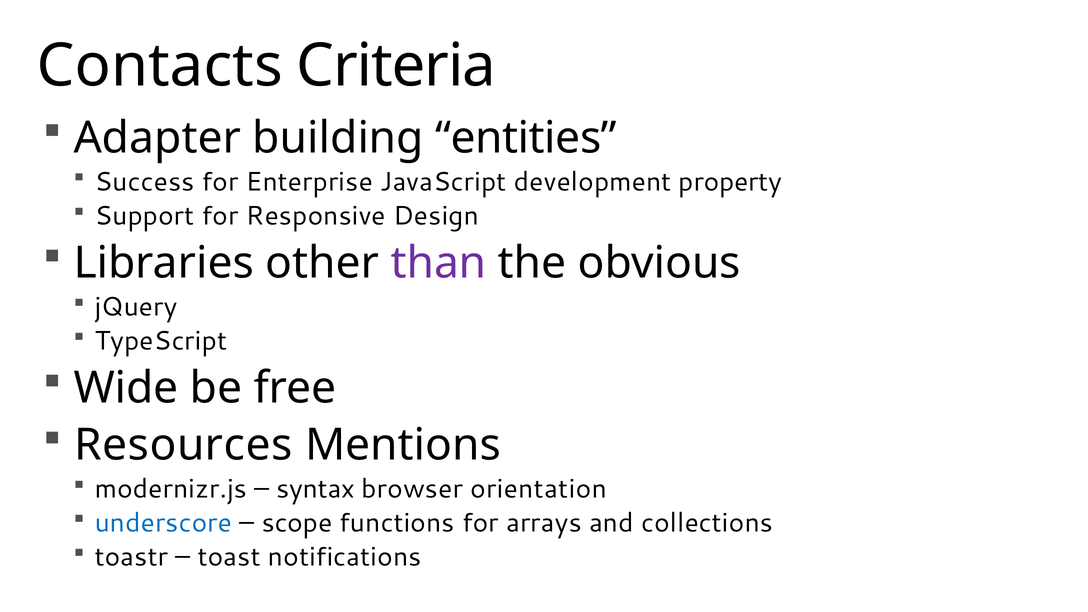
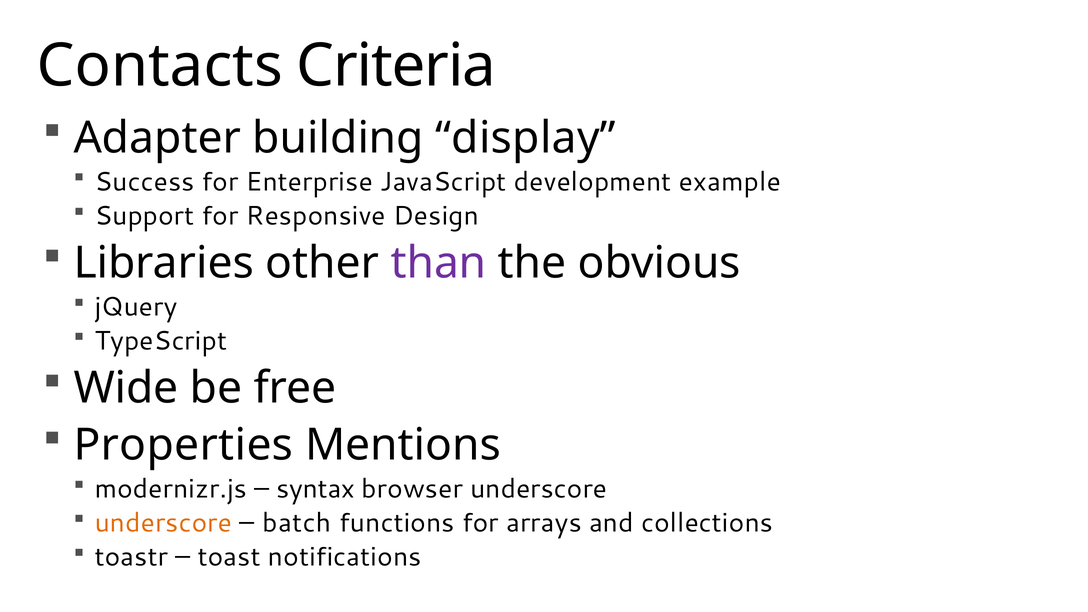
entities: entities -> display
property: property -> example
Resources: Resources -> Properties
browser orientation: orientation -> underscore
underscore at (163, 523) colour: blue -> orange
scope: scope -> batch
